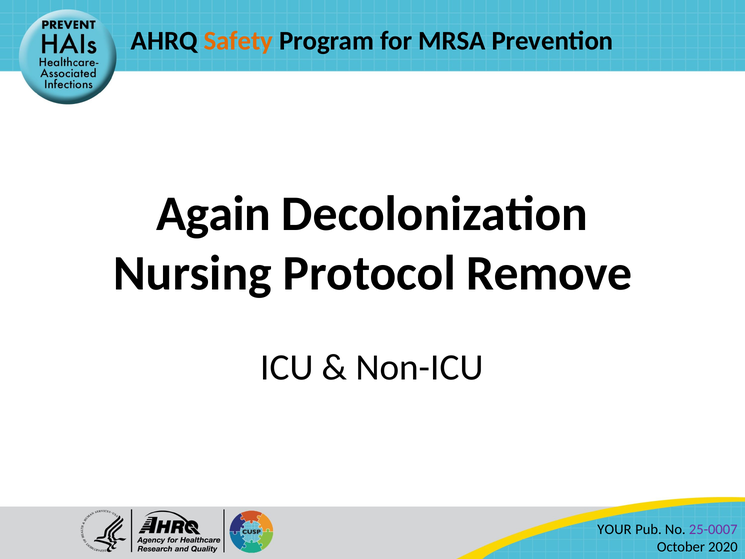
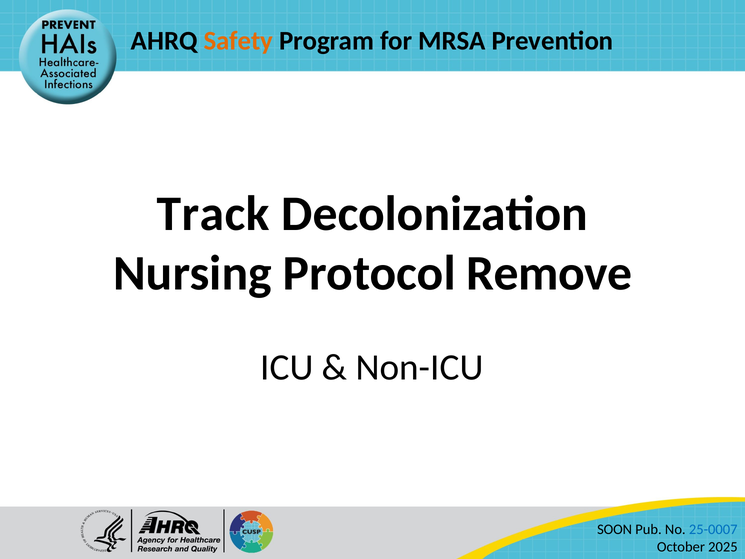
Again: Again -> Track
YOUR: YOUR -> SOON
25-0007 colour: purple -> blue
2020: 2020 -> 2025
